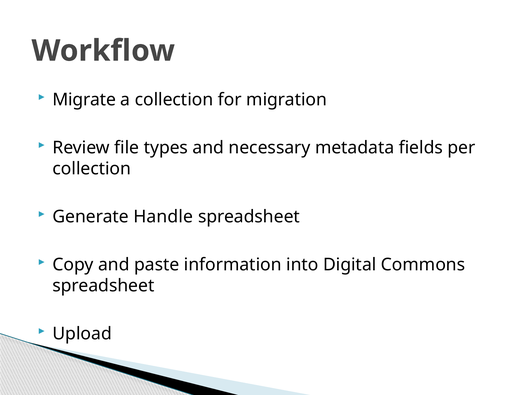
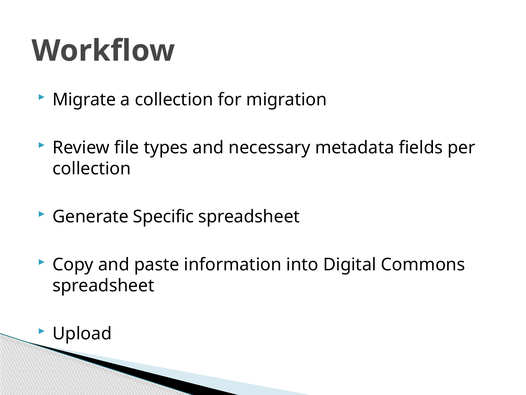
Handle: Handle -> Specific
